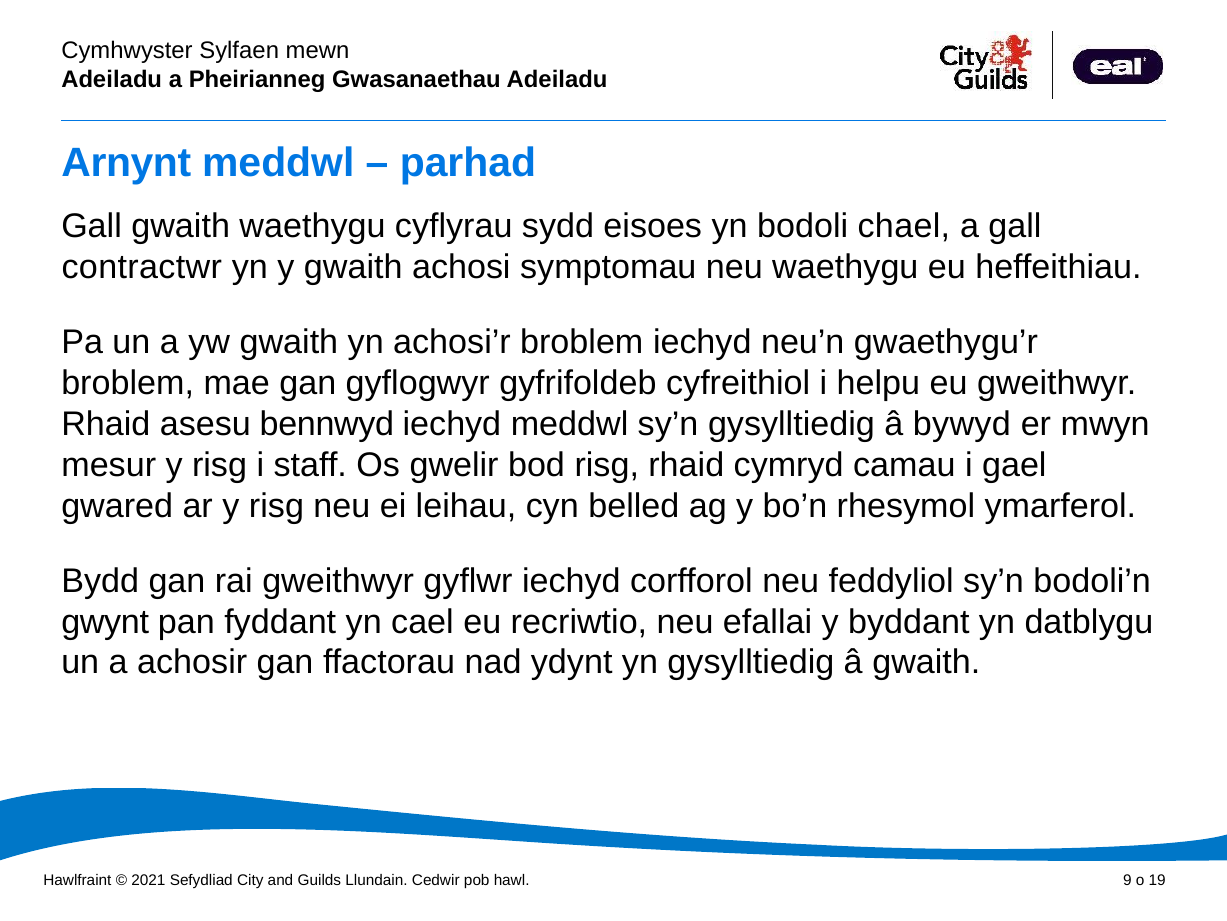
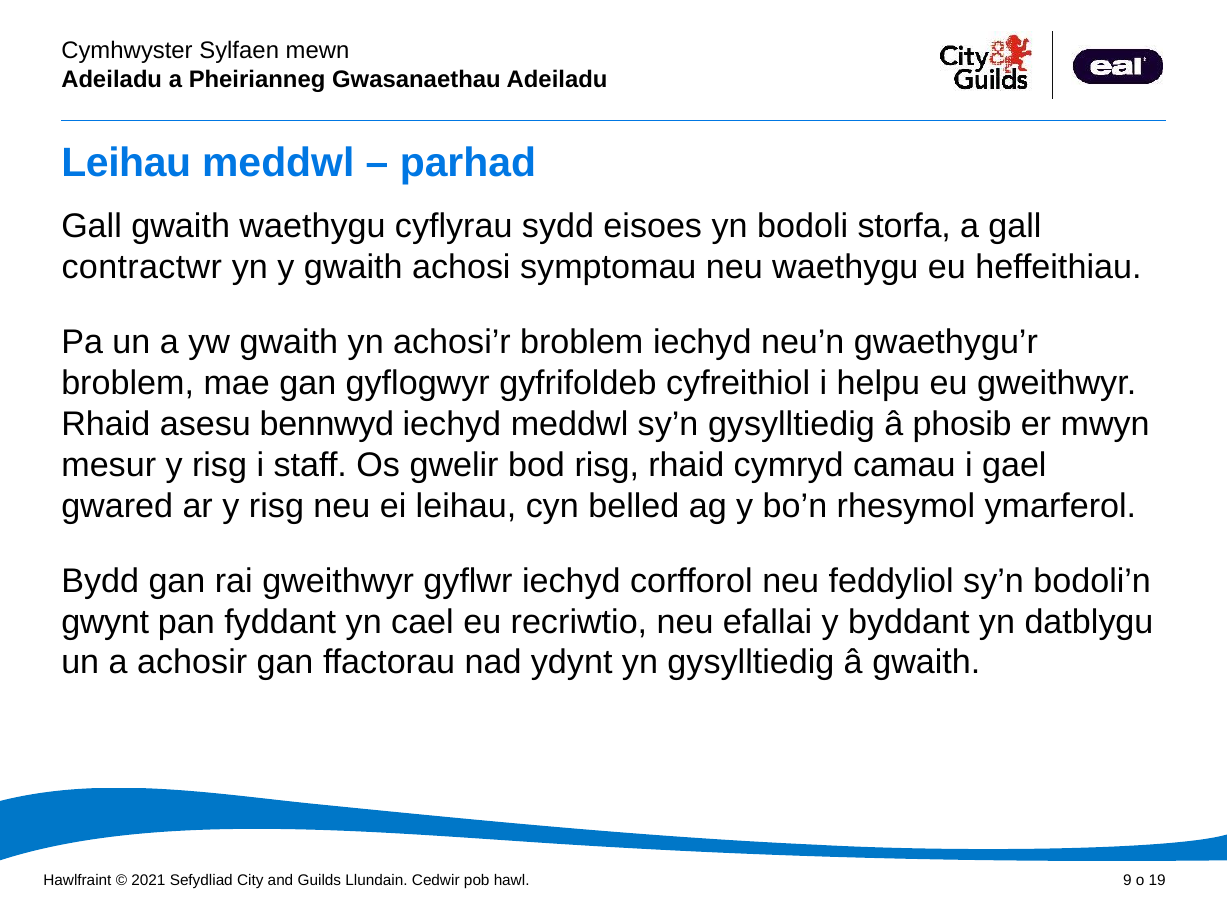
Arnynt at (126, 163): Arnynt -> Leihau
chael: chael -> storfa
bywyd: bywyd -> phosib
